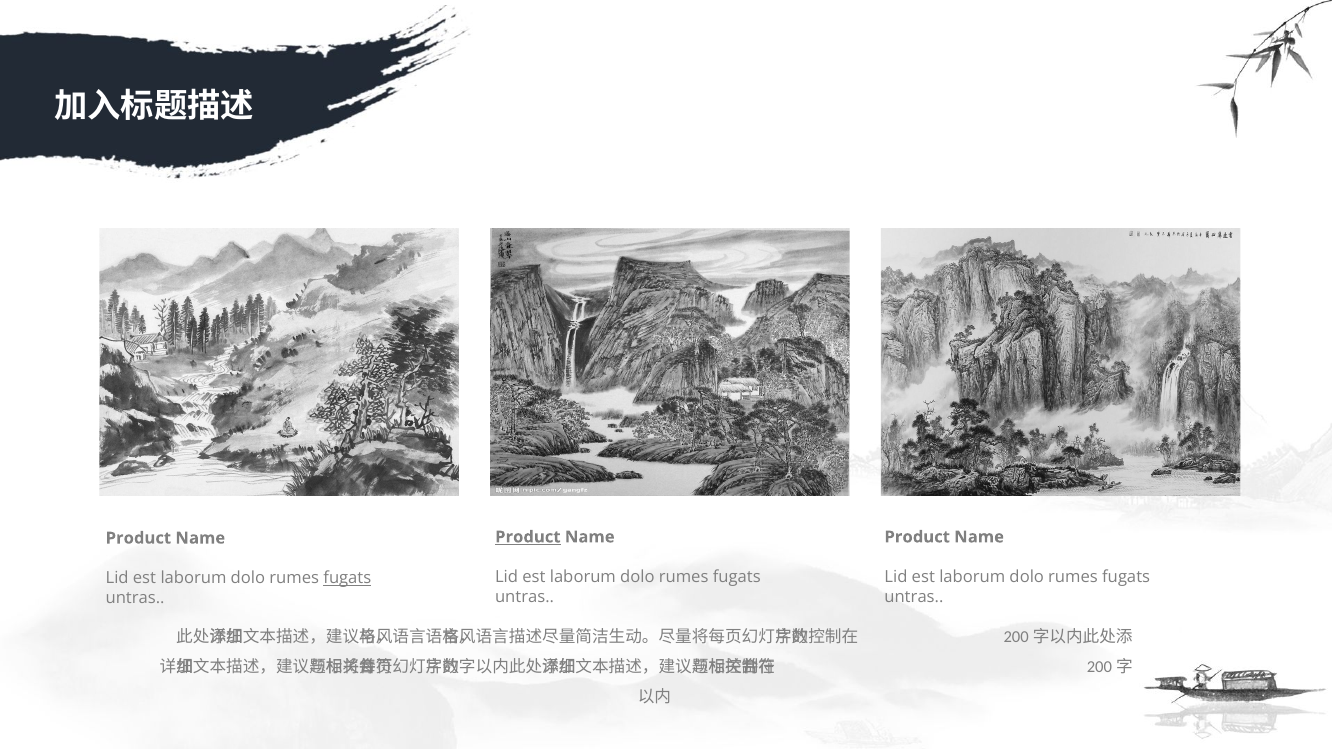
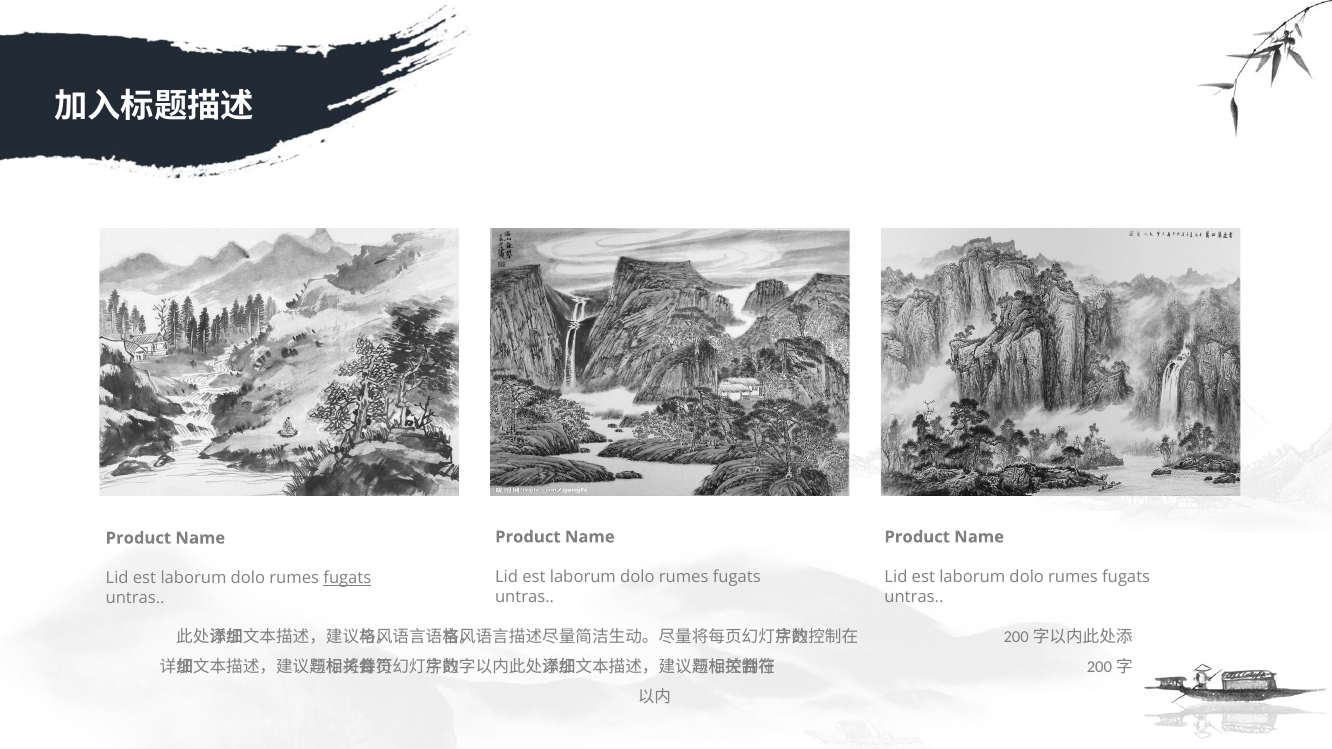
Product at (528, 537) underline: present -> none
